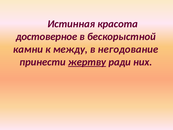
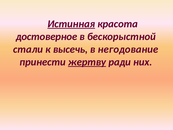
Истинная underline: none -> present
камни: камни -> стали
между: между -> высечь
